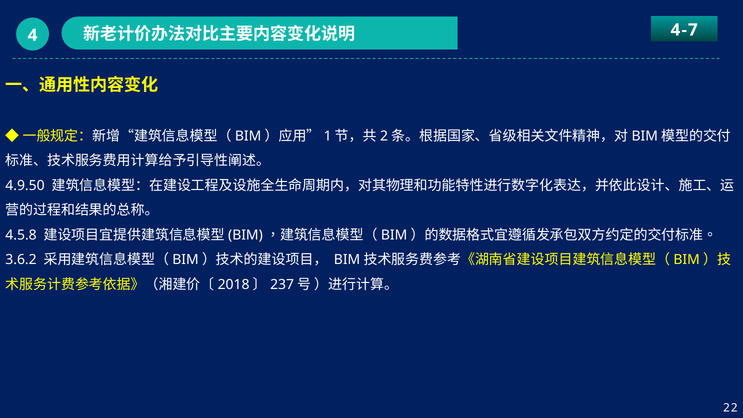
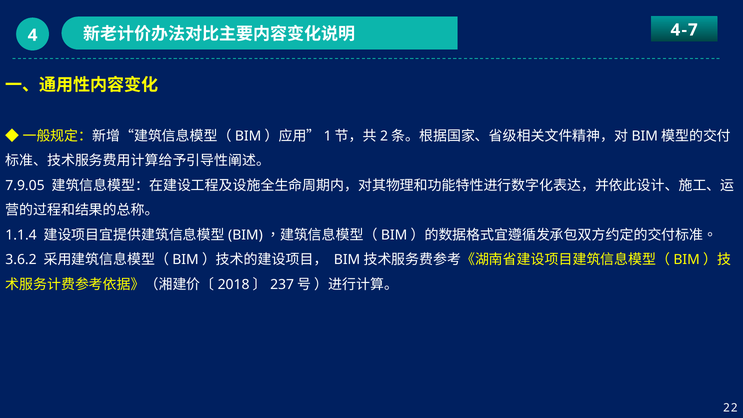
4.9.50: 4.9.50 -> 7.9.05
4.5.8: 4.5.8 -> 1.1.4
